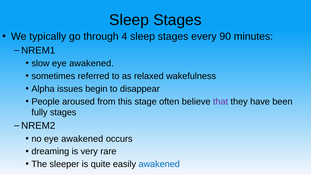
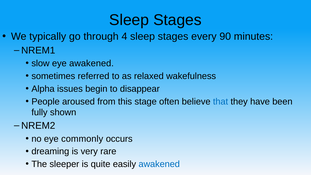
that colour: purple -> blue
fully stages: stages -> shown
no eye awakened: awakened -> commonly
